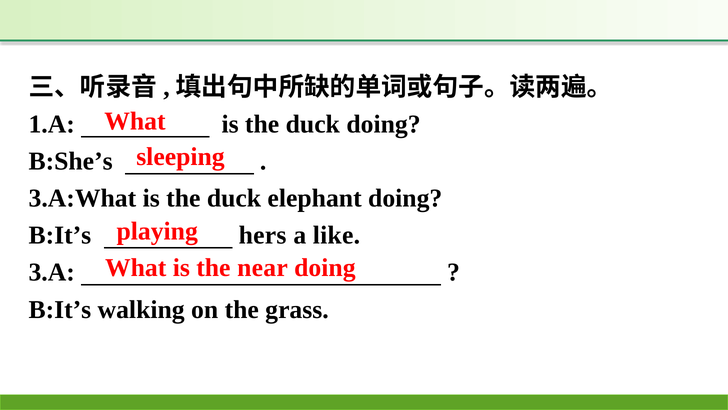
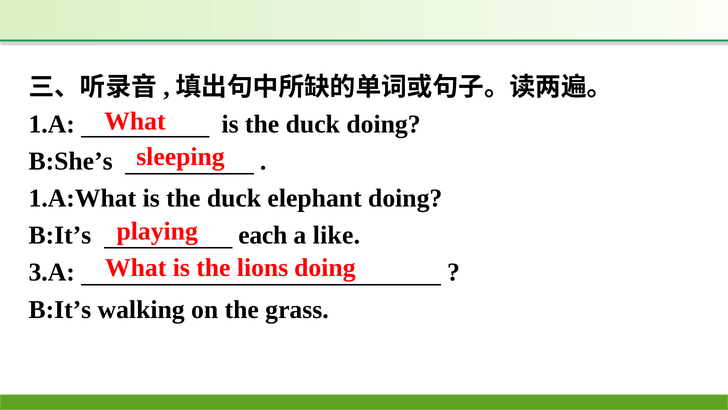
3.A:What: 3.A:What -> 1.A:What
hers: hers -> each
near: near -> lions
